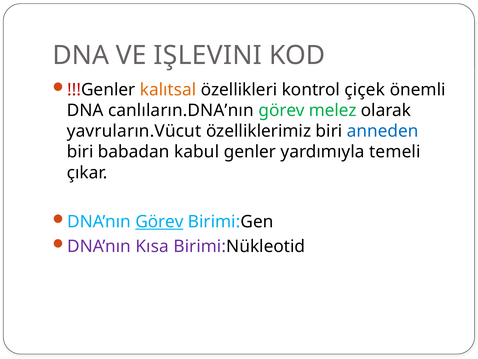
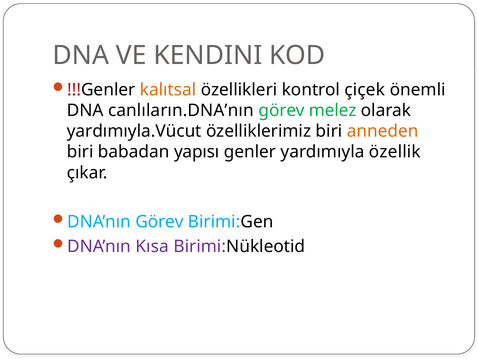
IŞLEVINI: IŞLEVINI -> KENDINI
yavruların.Vücut: yavruların.Vücut -> yardımıyla.Vücut
anneden colour: blue -> orange
kabul: kabul -> yapısı
temeli: temeli -> özellik
Görev at (159, 222) underline: present -> none
